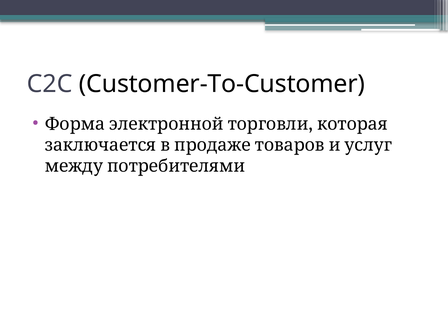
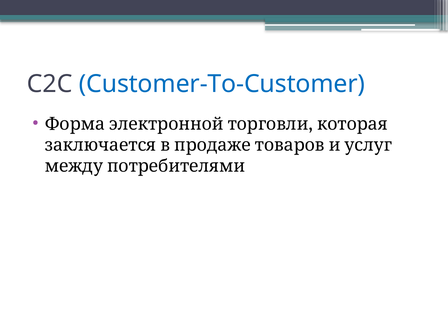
Customer-To-Customer colour: black -> blue
